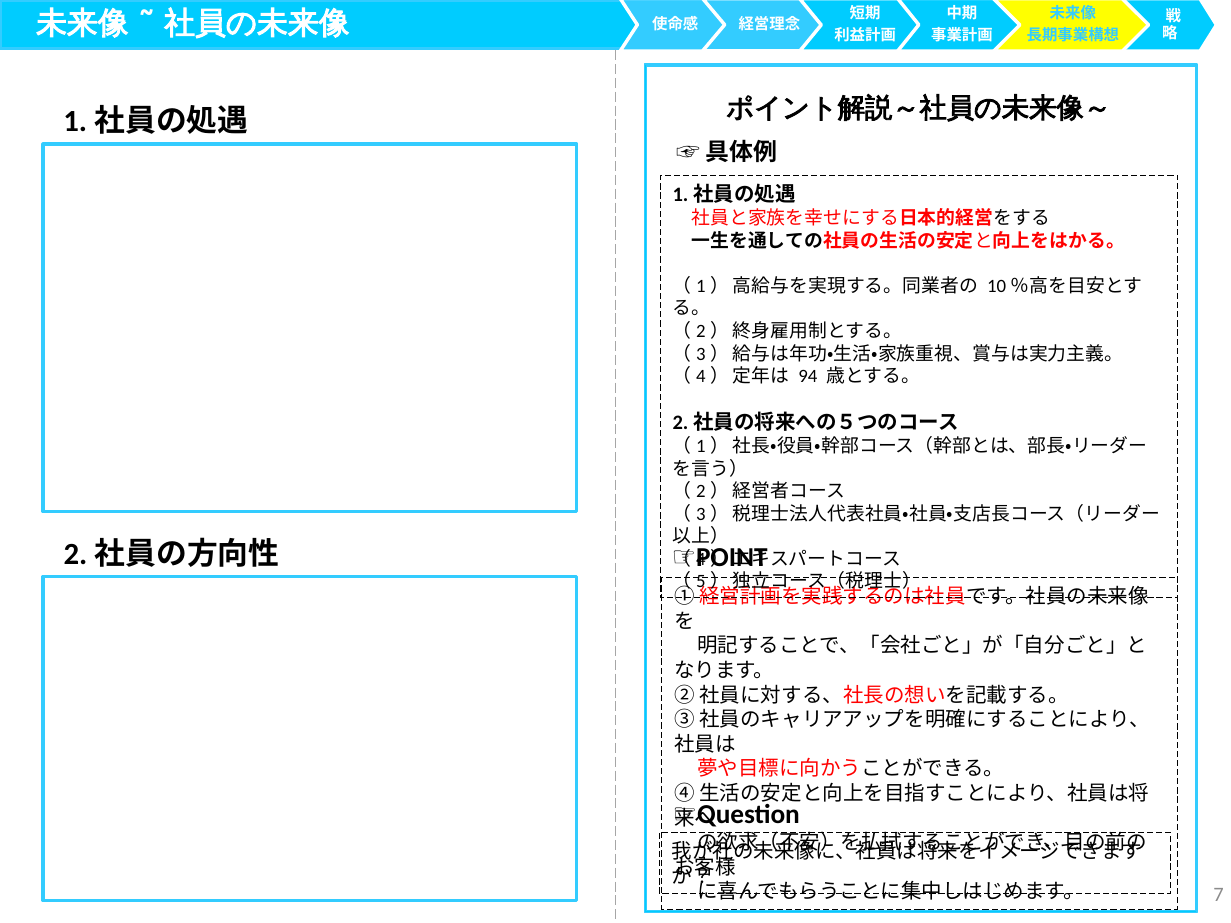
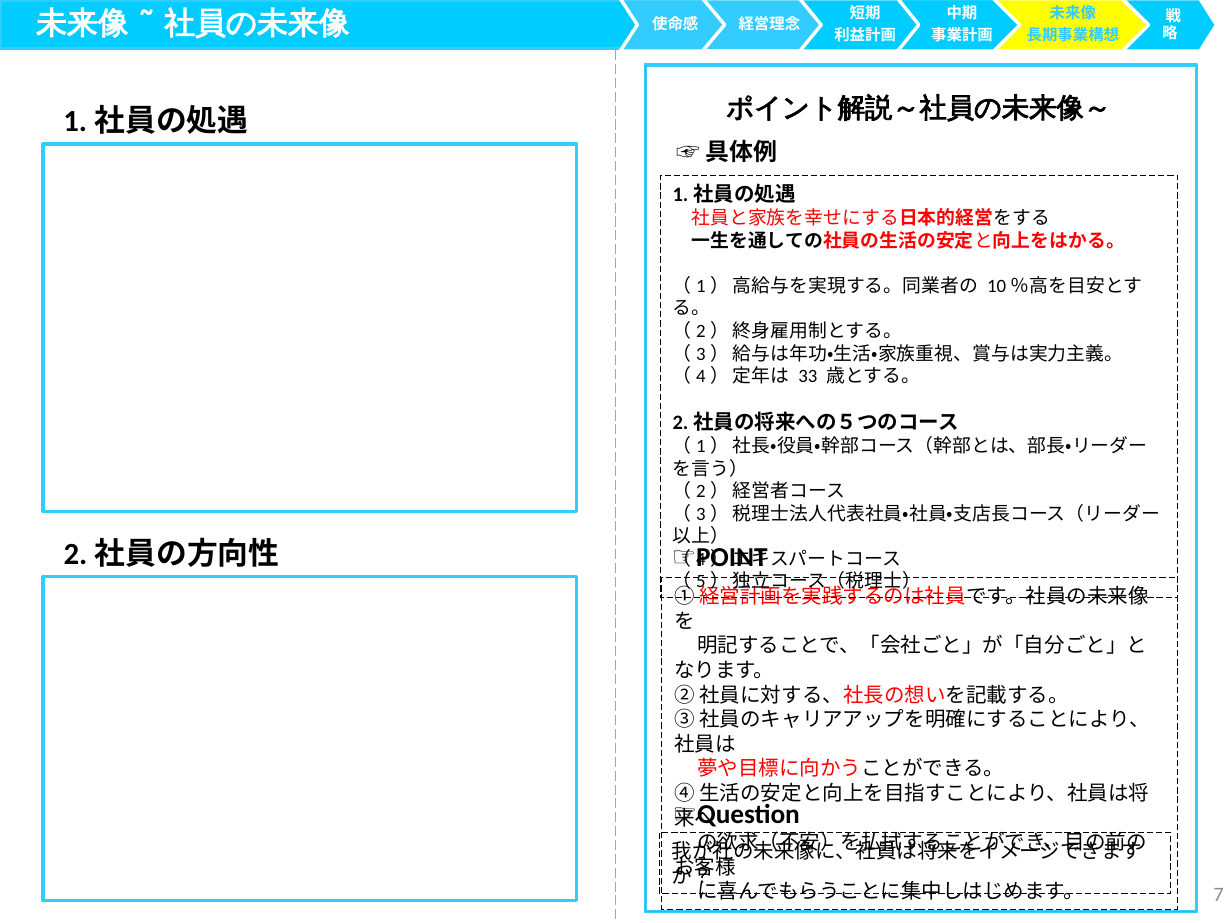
94: 94 -> 33
